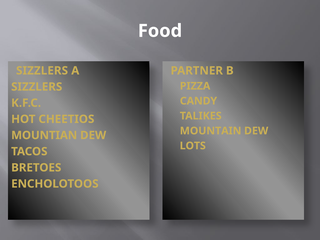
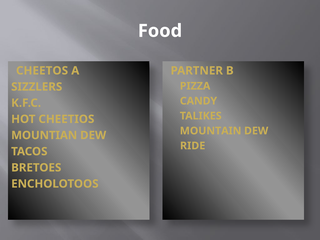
SIZZLERS at (42, 71): SIZZLERS -> CHEETOS
LOTS: LOTS -> RIDE
